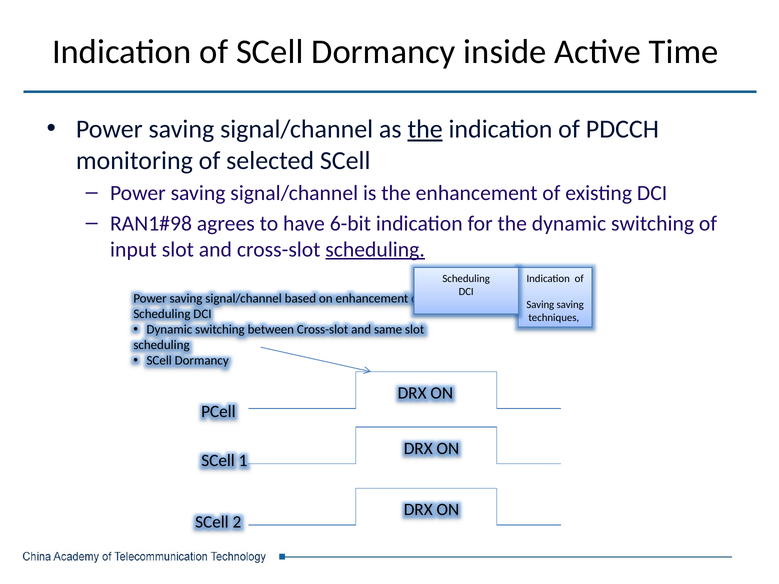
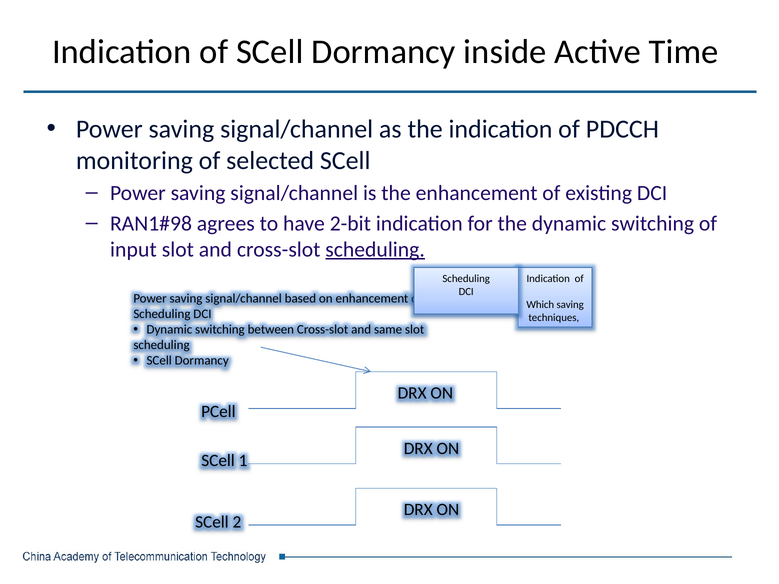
the at (425, 129) underline: present -> none
6-bit: 6-bit -> 2-bit
Saving at (540, 305): Saving -> Which
